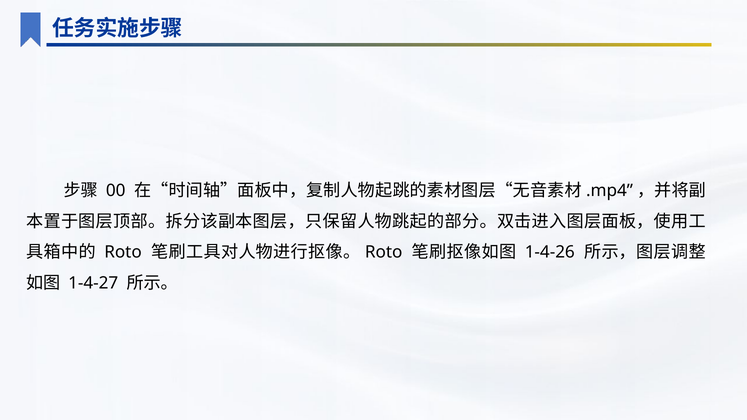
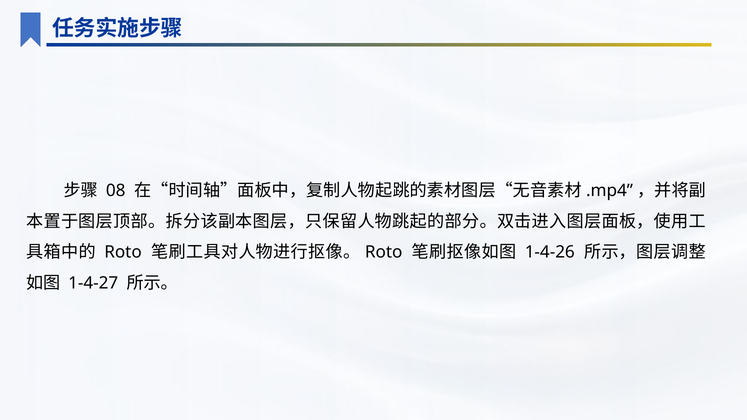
00: 00 -> 08
